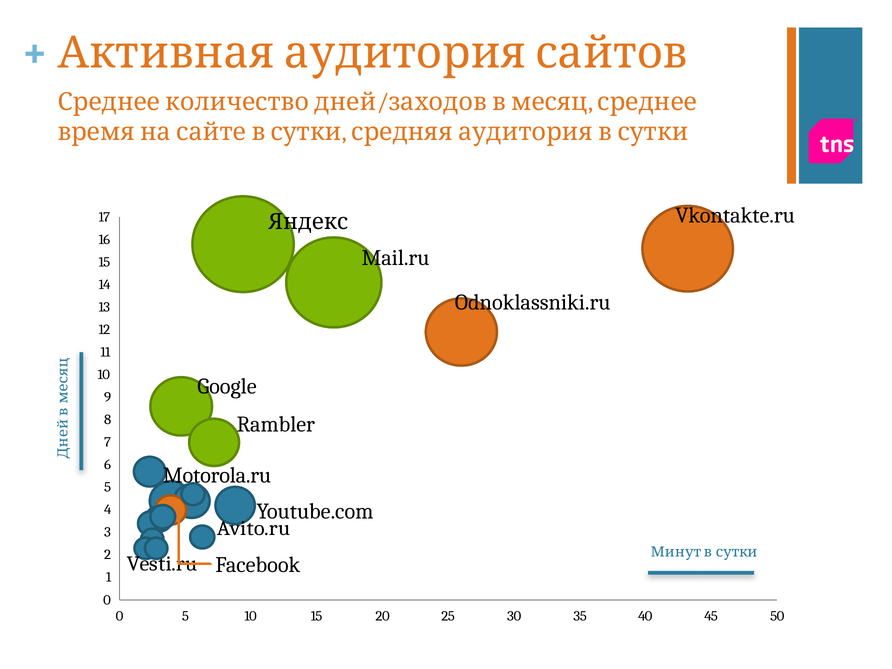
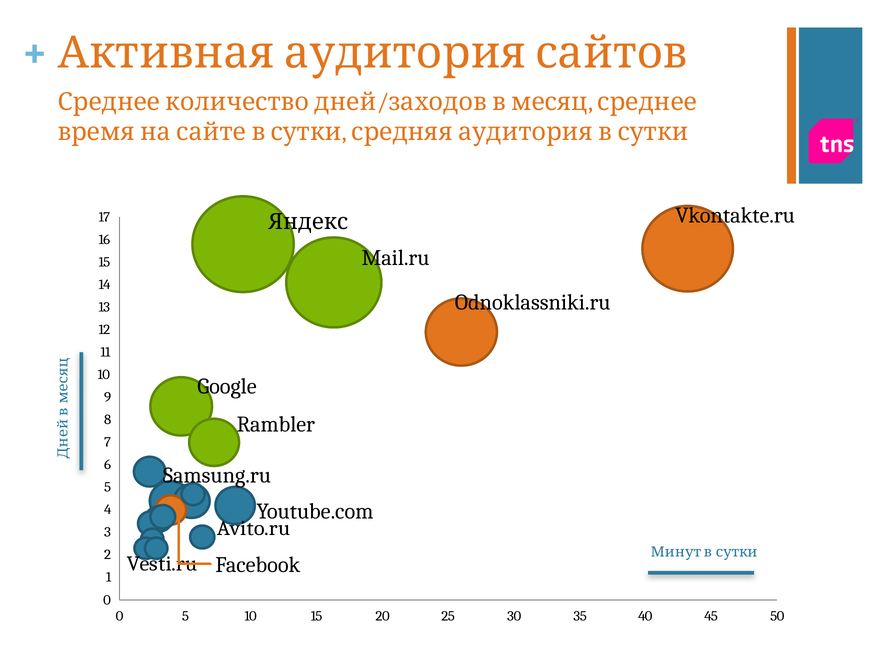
Motorola.ru: Motorola.ru -> Samsung.ru
